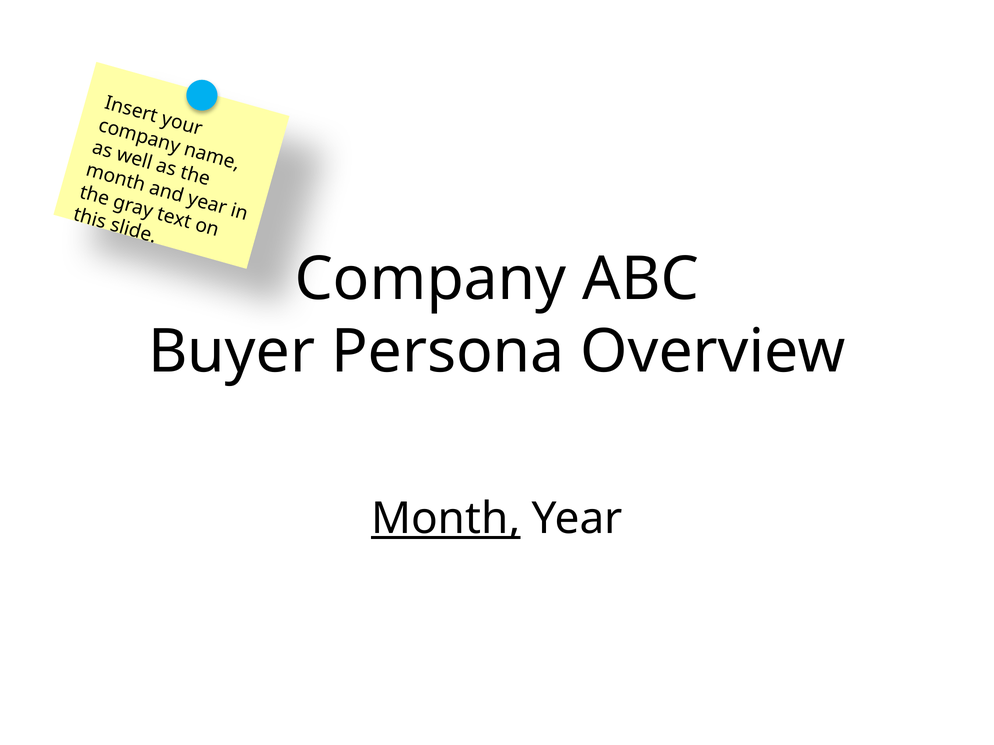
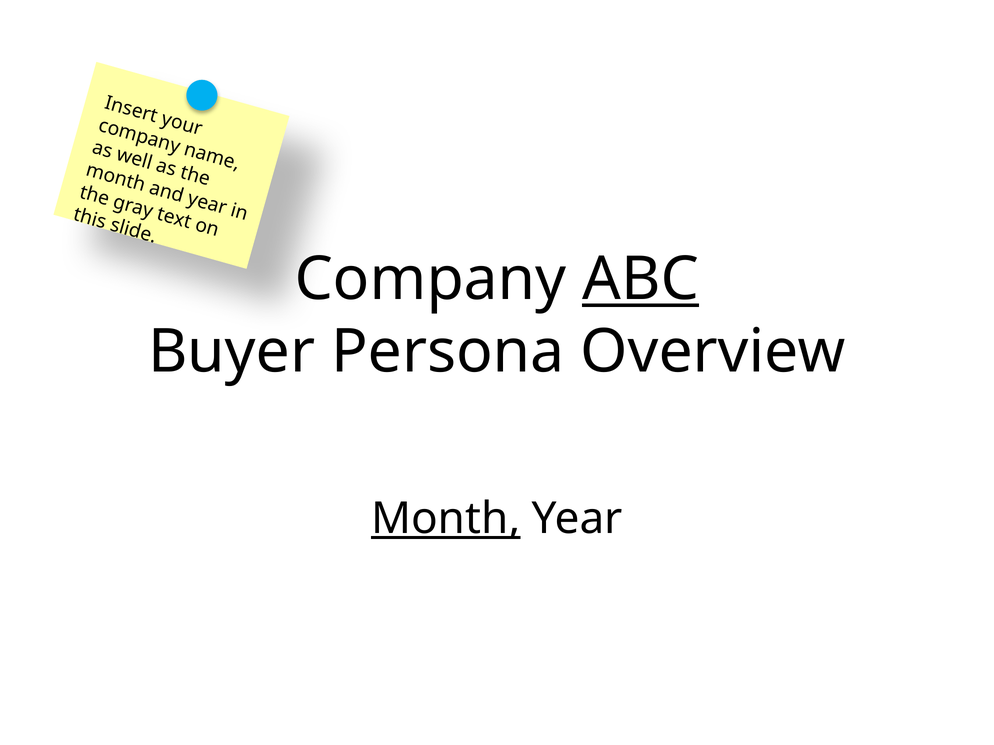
ABC underline: none -> present
